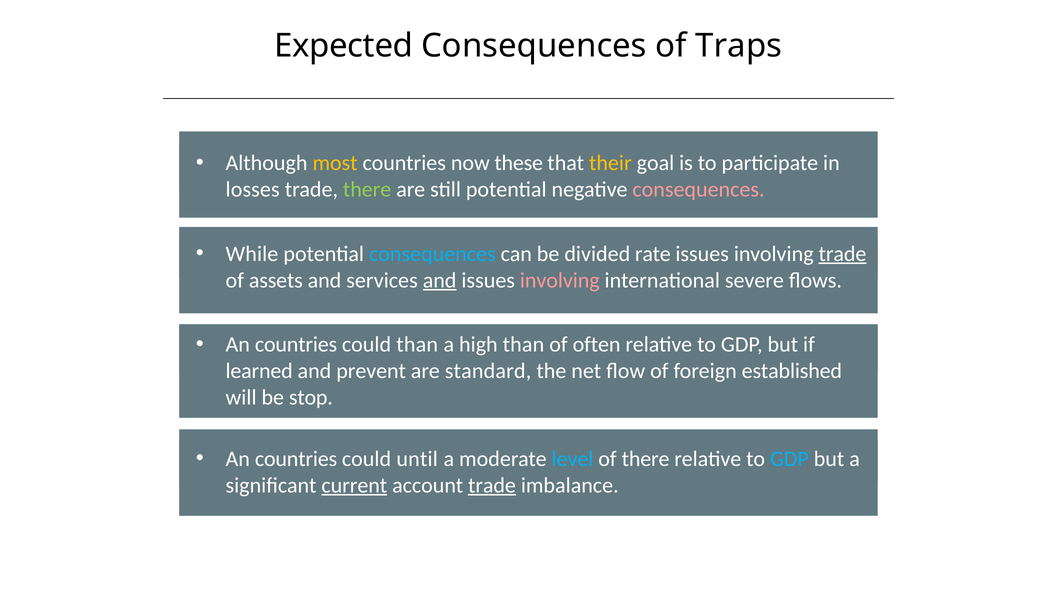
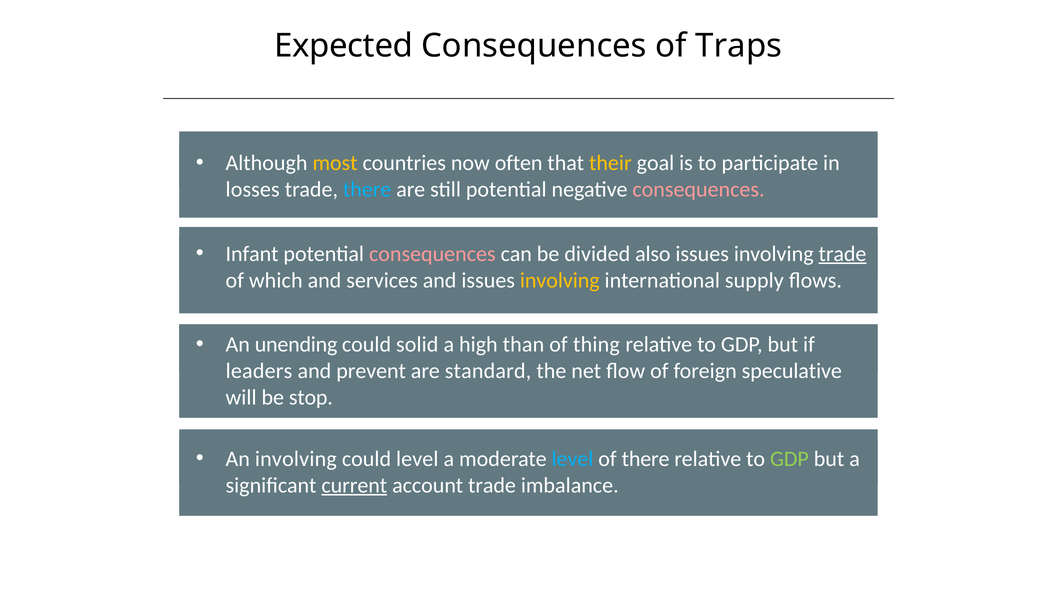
these: these -> often
there at (367, 189) colour: light green -> light blue
While: While -> Infant
consequences at (432, 254) colour: light blue -> pink
rate: rate -> also
assets: assets -> which
and at (440, 280) underline: present -> none
involving at (560, 280) colour: pink -> yellow
severe: severe -> supply
countries at (296, 344): countries -> unending
could than: than -> solid
often: often -> thing
learned: learned -> leaders
established: established -> speculative
countries at (296, 459): countries -> involving
could until: until -> level
GDP at (789, 459) colour: light blue -> light green
trade at (492, 485) underline: present -> none
